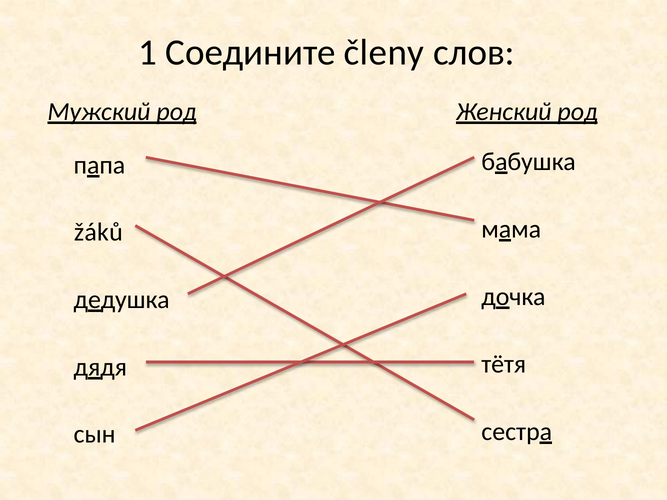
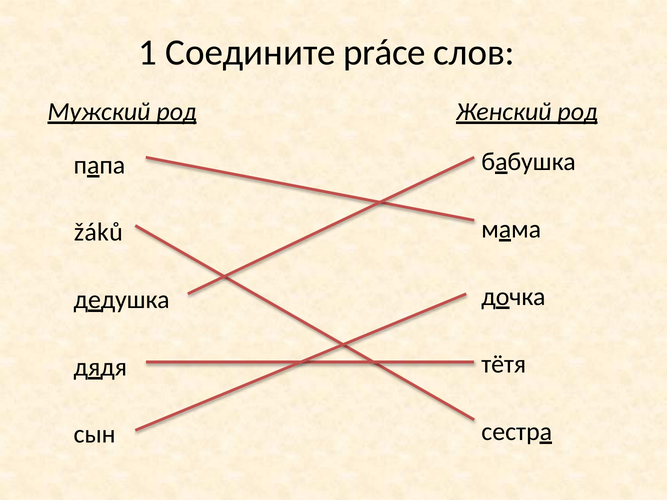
členy: členy -> práce
